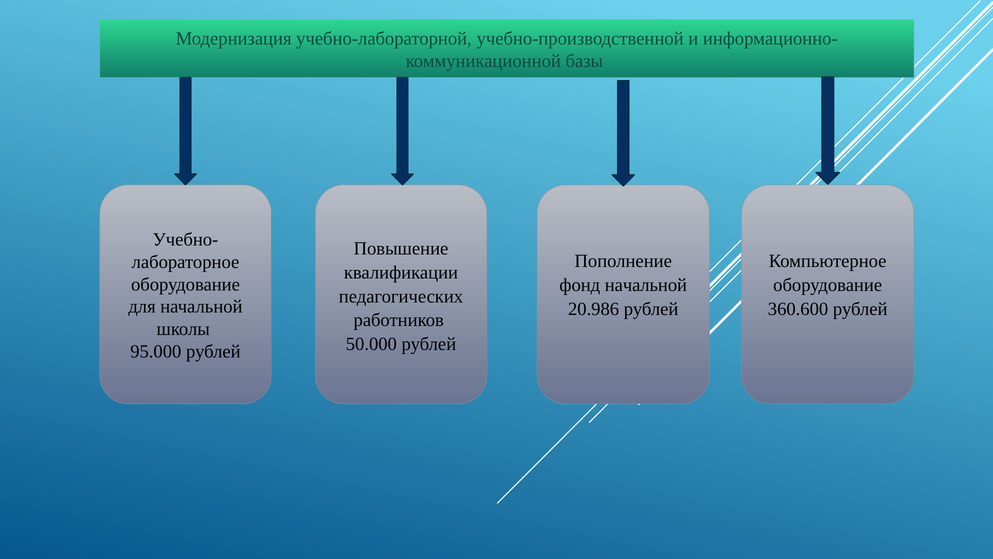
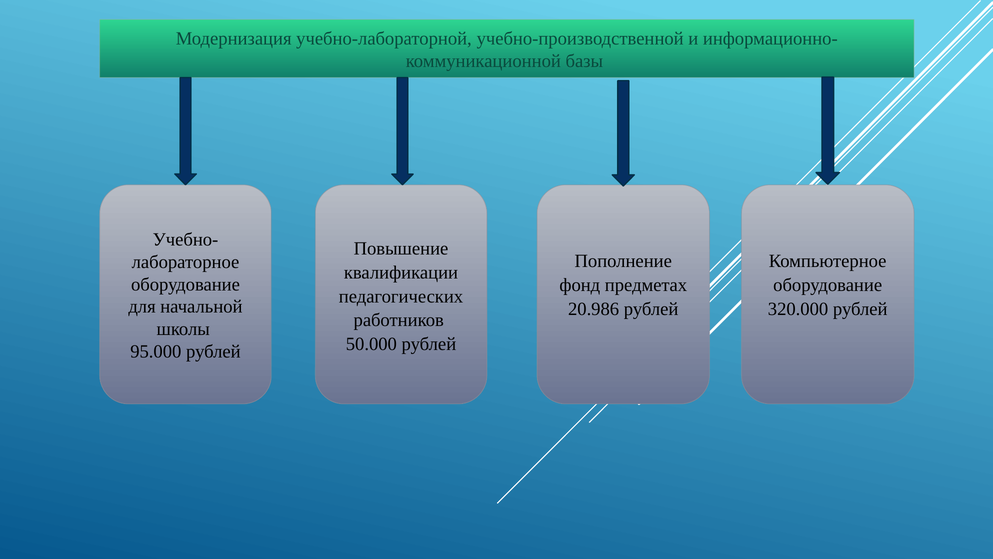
фонд начальной: начальной -> предметах
360.600: 360.600 -> 320.000
